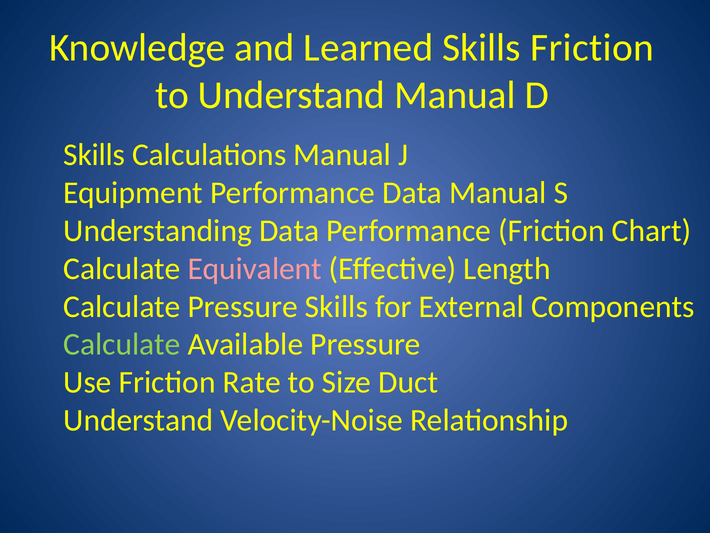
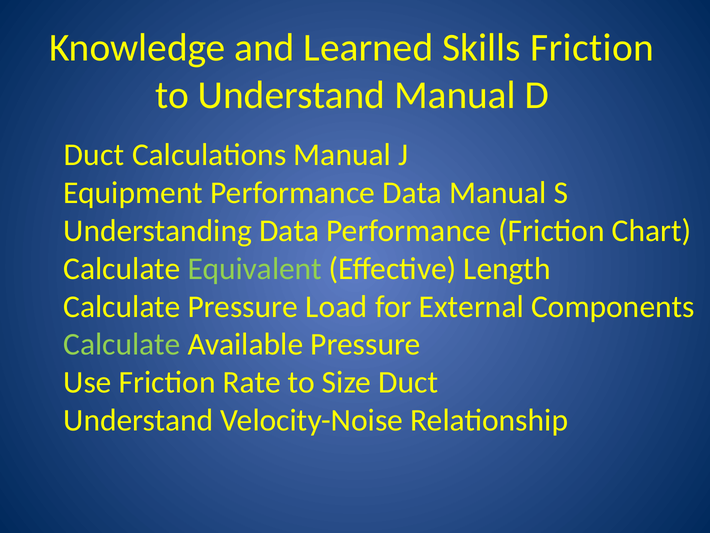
Skills at (94, 155): Skills -> Duct
Equivalent colour: pink -> light green
Pressure Skills: Skills -> Load
